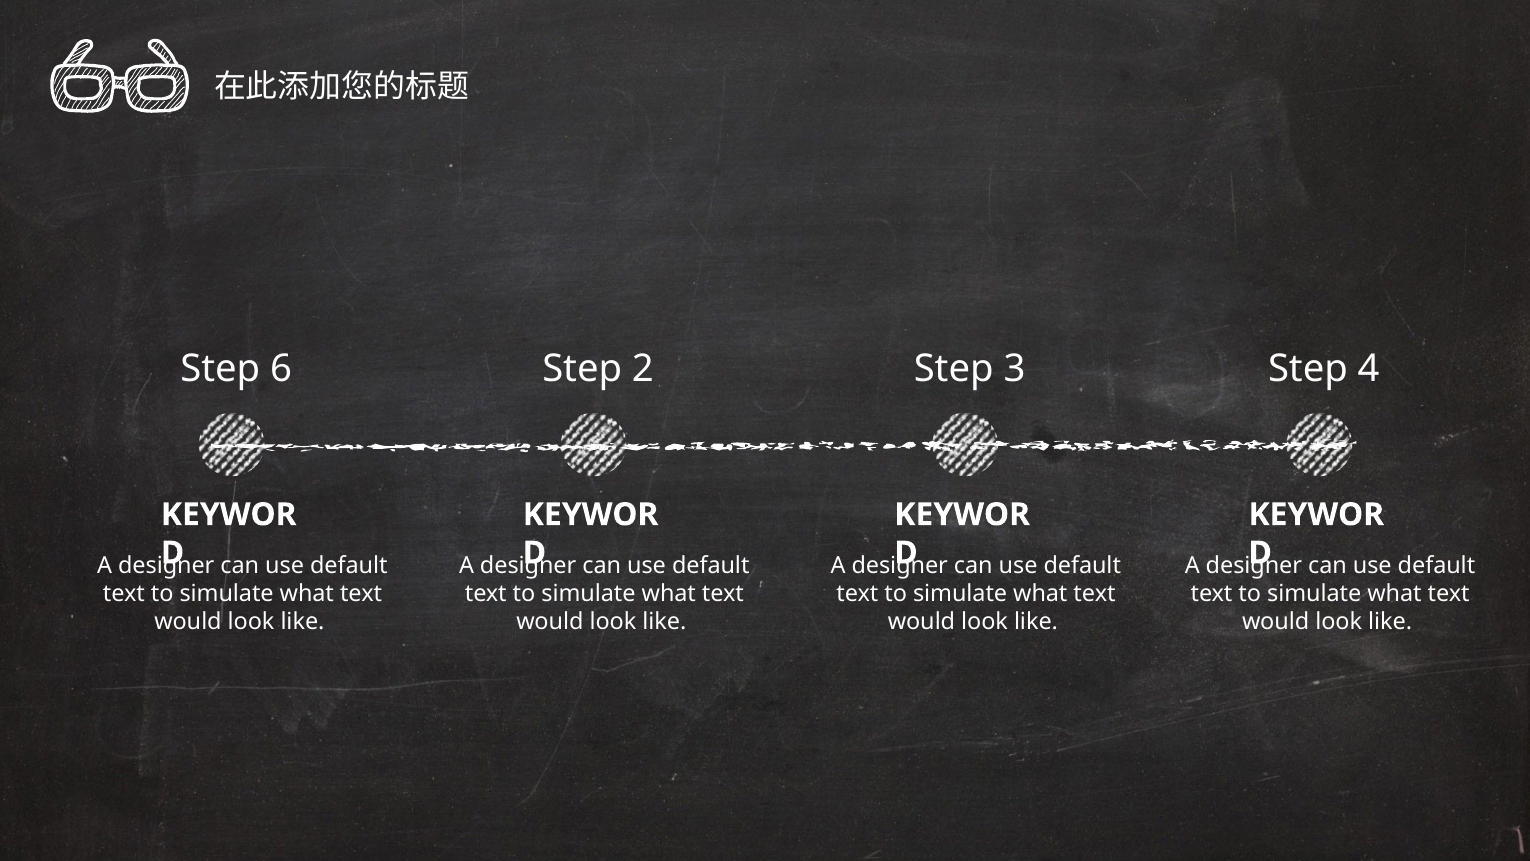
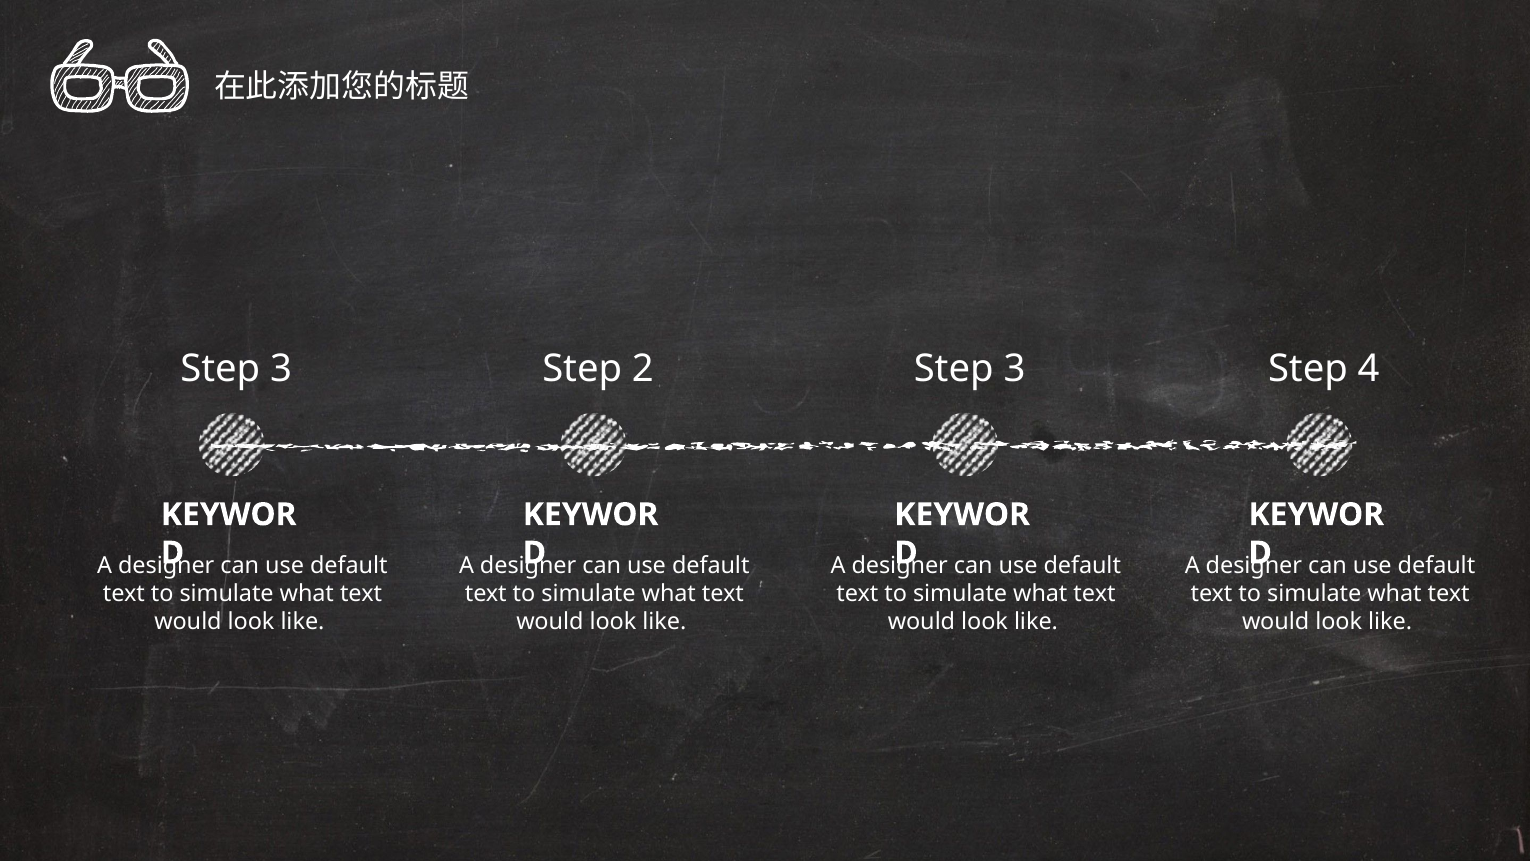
6 at (281, 369): 6 -> 3
